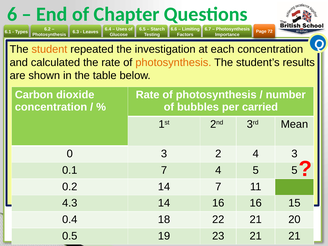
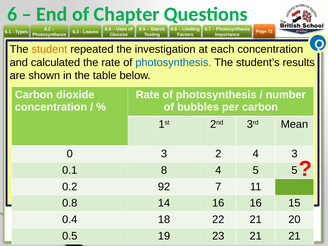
photosynthesis at (173, 62) colour: orange -> blue
per carried: carried -> carbon
0.1 7: 7 -> 8
0.2 14: 14 -> 92
4.3: 4.3 -> 0.8
